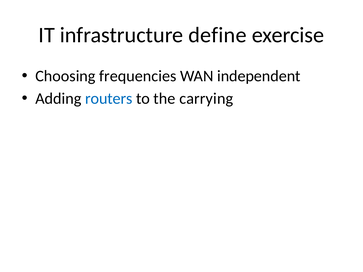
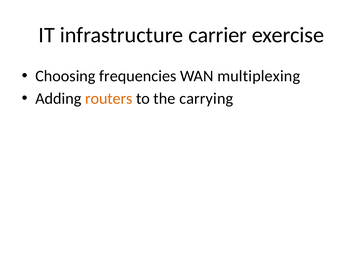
define: define -> carrier
independent: independent -> multiplexing
routers colour: blue -> orange
